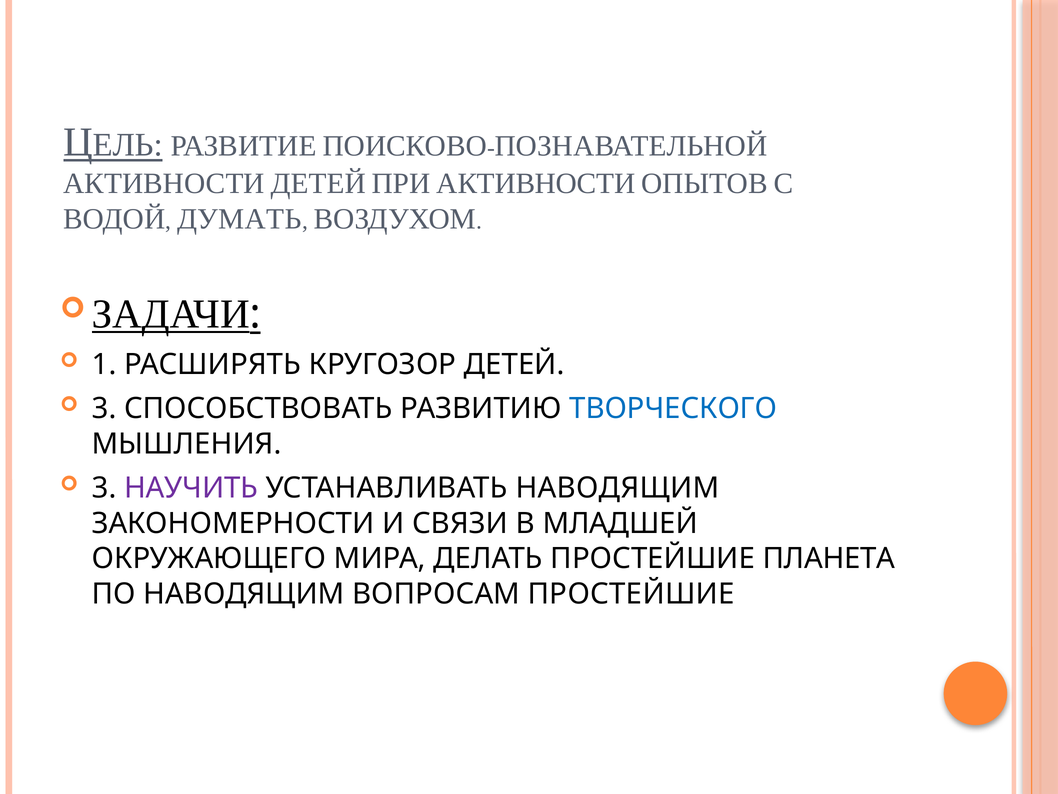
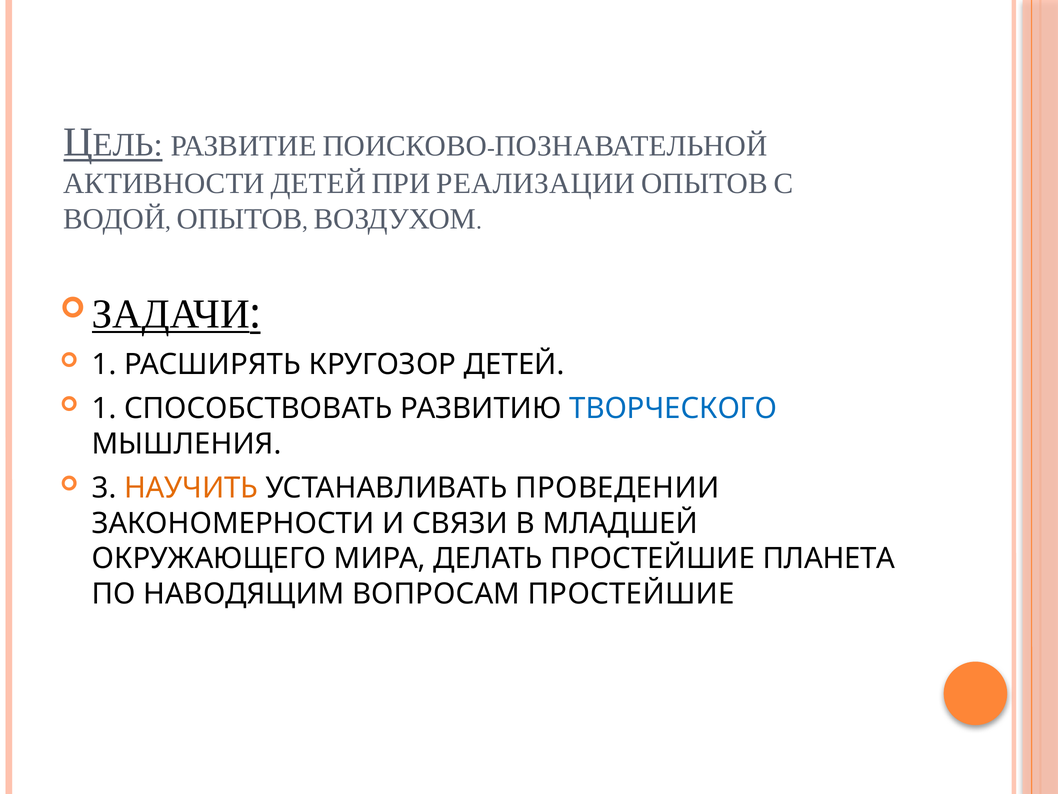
ПРИ АКТИВНОСТИ: АКТИВНОСТИ -> РЕАЛИЗАЦИИ
ДУМАТЬ at (239, 219): ДУМАТЬ -> ОПЫТОВ
3 at (104, 408): 3 -> 1
НАУЧИТЬ colour: purple -> orange
УСТАНАВЛИВАТЬ НАВОДЯЩИМ: НАВОДЯЩИМ -> ПРОВЕДЕНИИ
